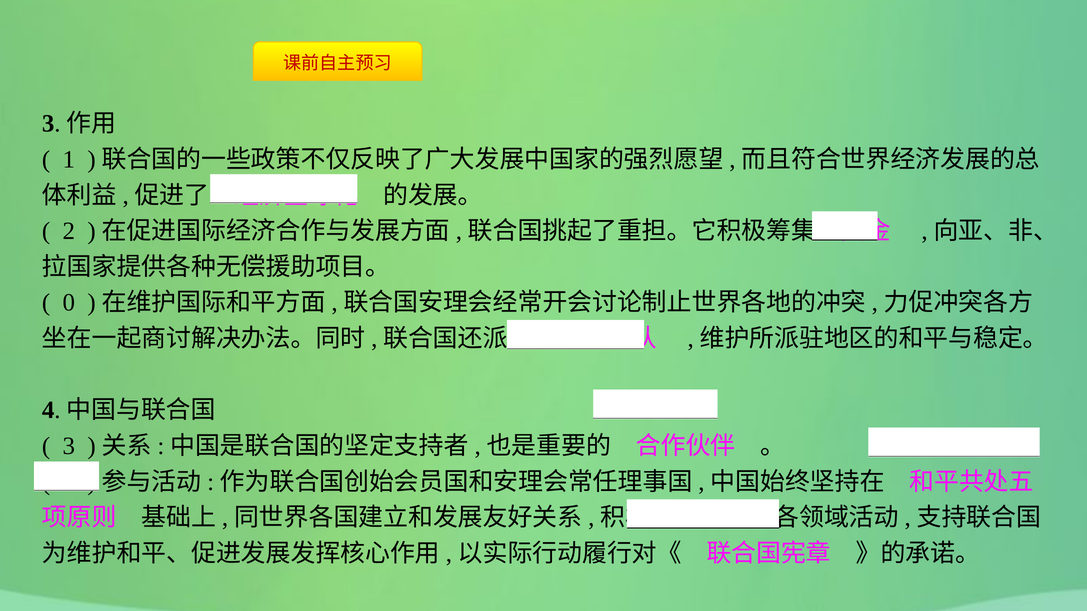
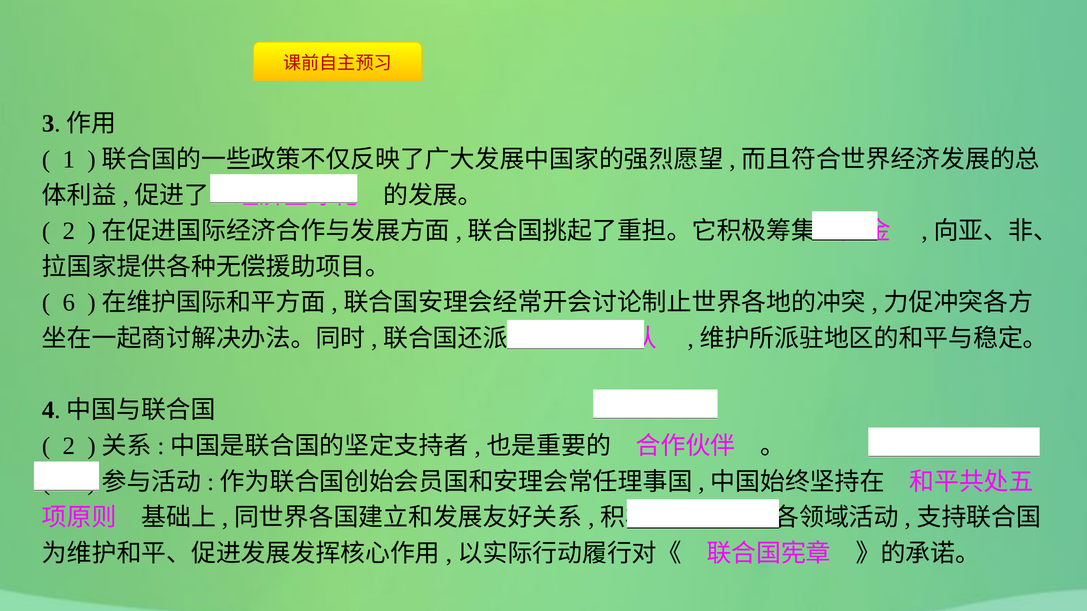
0: 0 -> 6
3 at (69, 446): 3 -> 2
